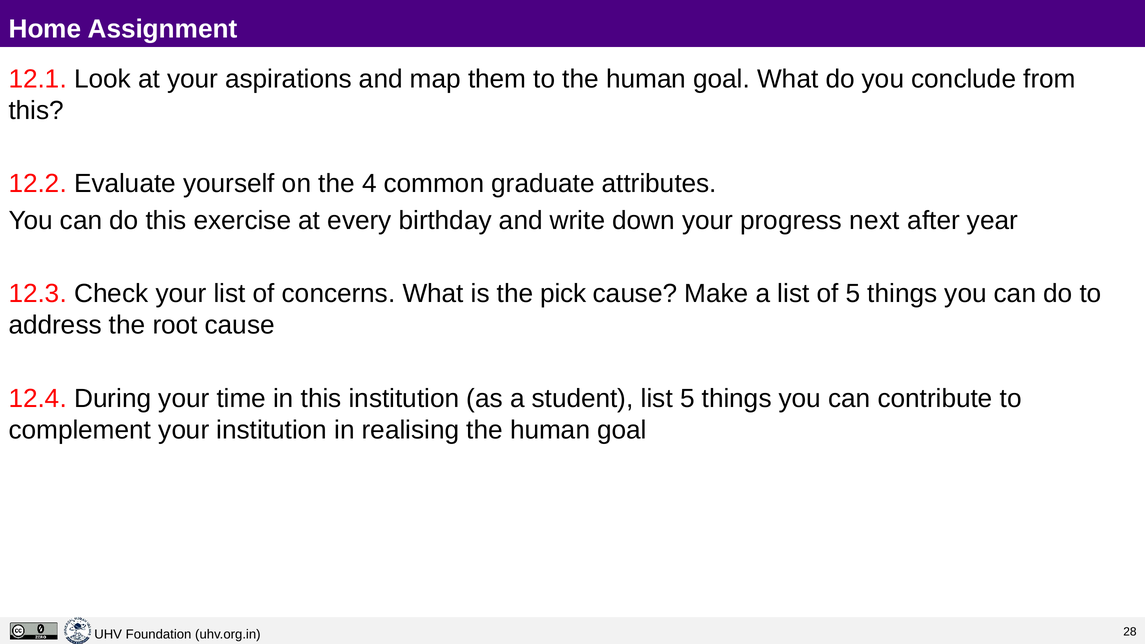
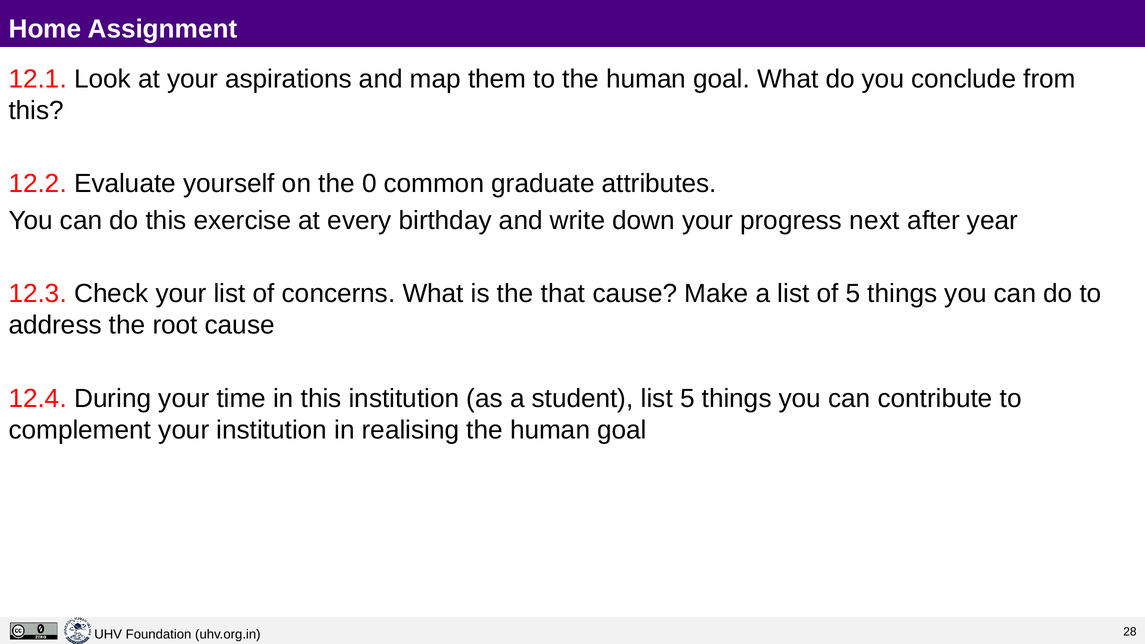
4: 4 -> 0
pick: pick -> that
